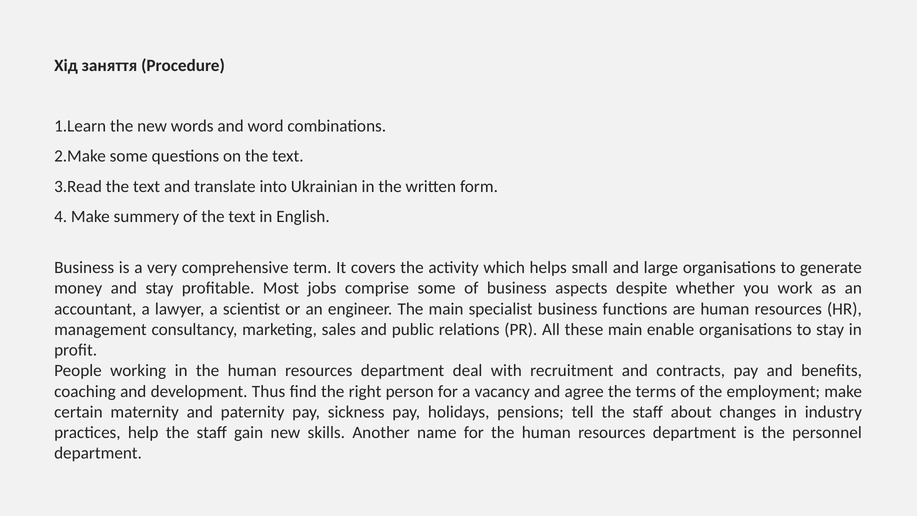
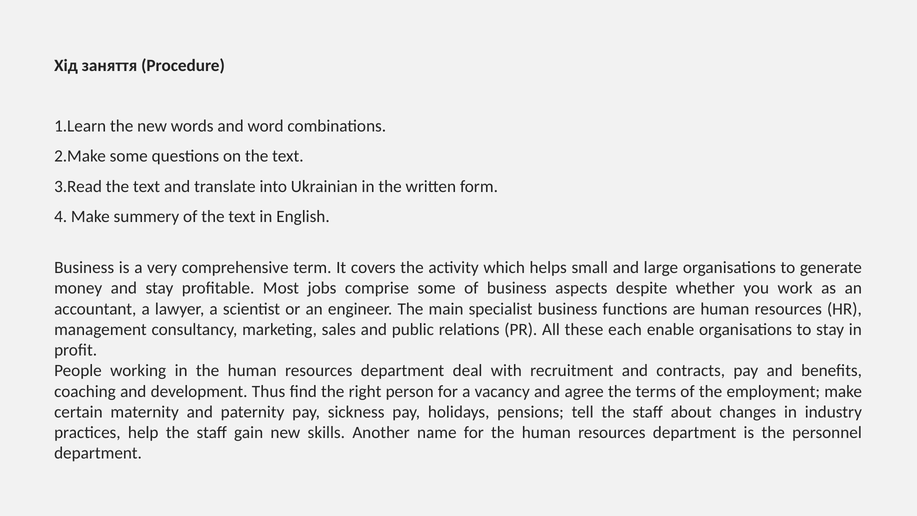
these main: main -> each
